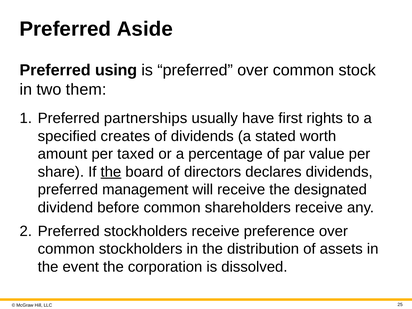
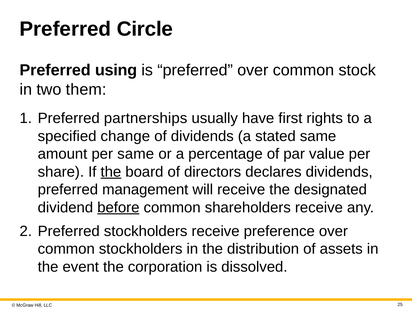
Aside: Aside -> Circle
creates: creates -> change
stated worth: worth -> same
per taxed: taxed -> same
before underline: none -> present
